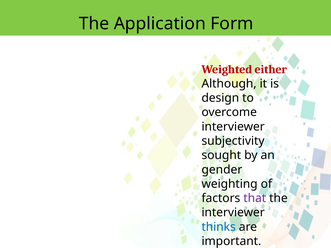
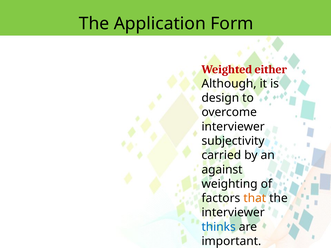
sought: sought -> carried
gender: gender -> against
that colour: purple -> orange
